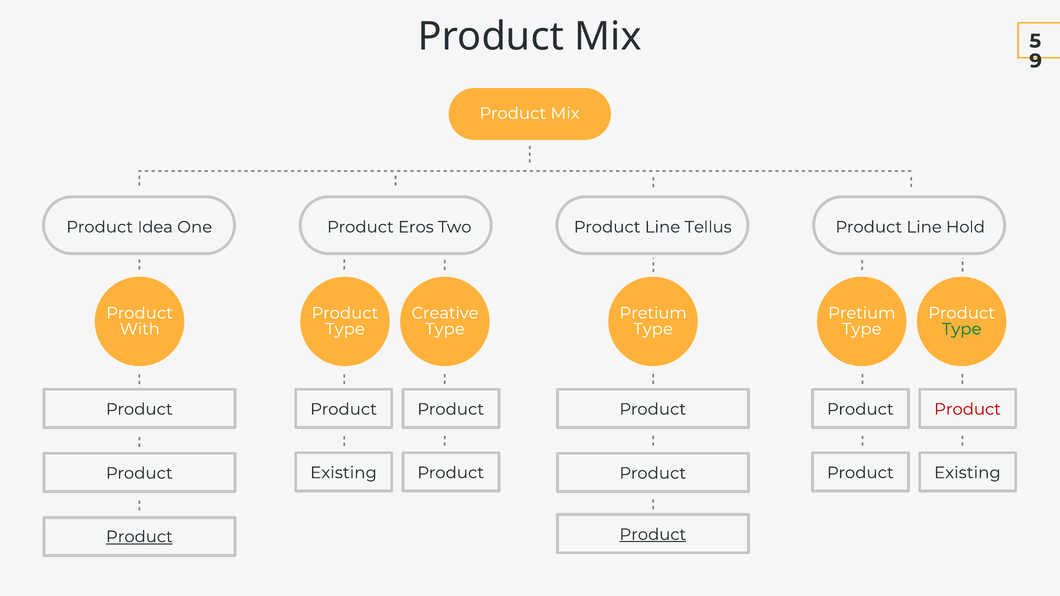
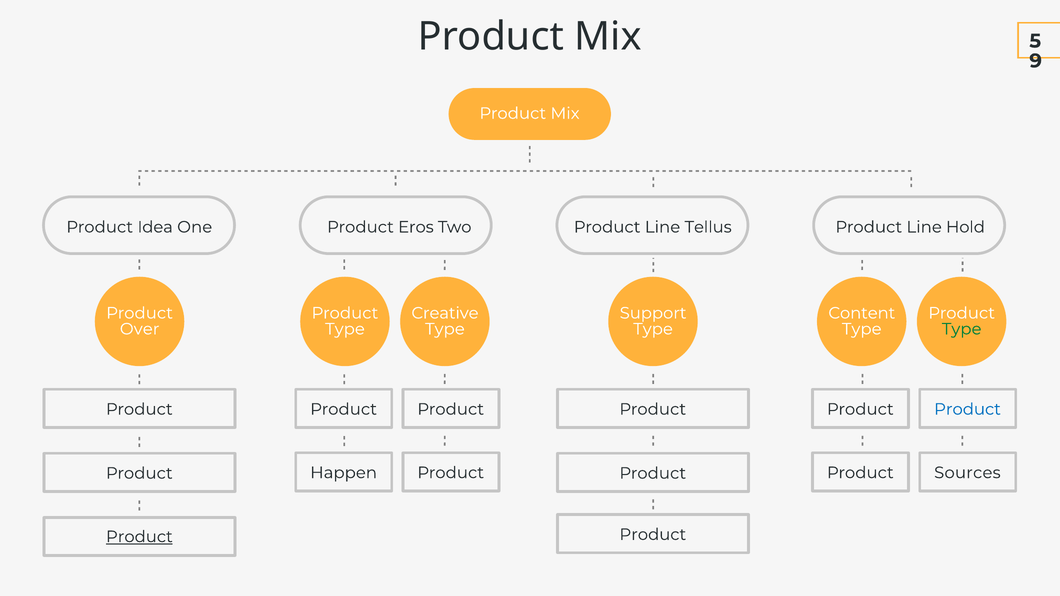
Pretium at (653, 313): Pretium -> Support
Pretium at (862, 313): Pretium -> Content
With: With -> Over
Product at (967, 409) colour: red -> blue
Existing at (344, 473): Existing -> Happen
Existing at (967, 473): Existing -> Sources
Product at (653, 535) underline: present -> none
